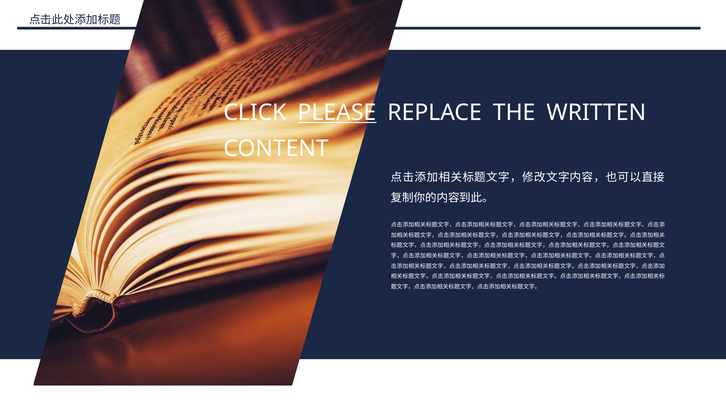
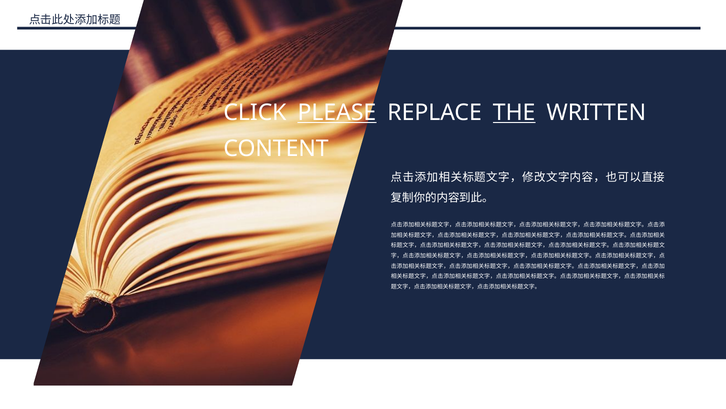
THE underline: none -> present
